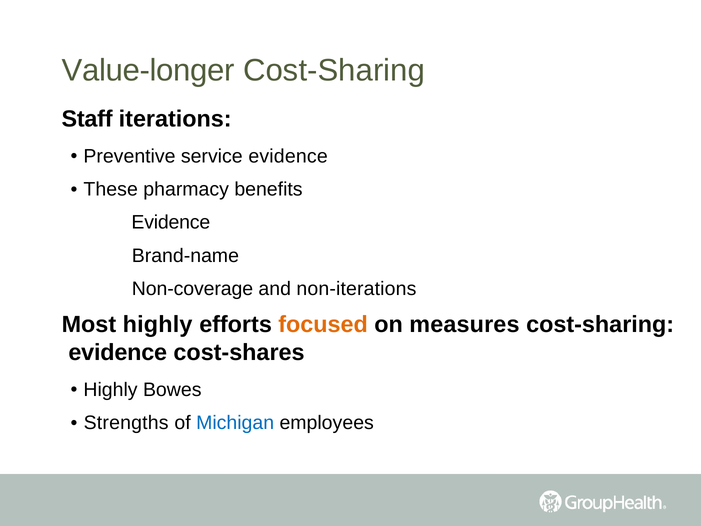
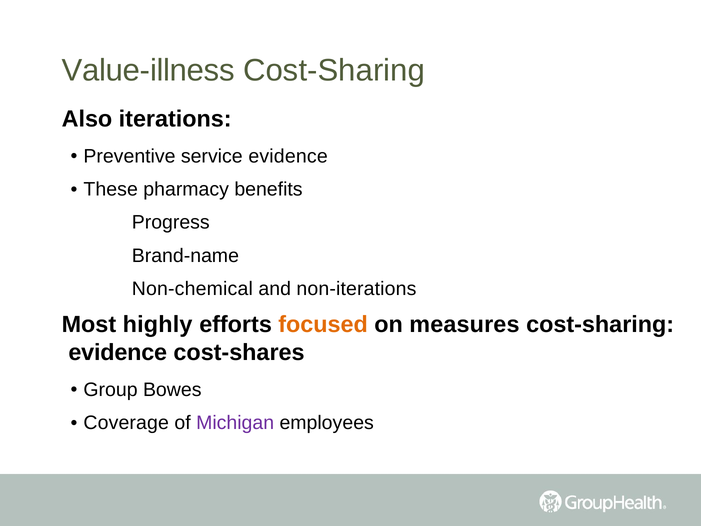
Value-longer: Value-longer -> Value-illness
Staff: Staff -> Also
Evidence at (171, 222): Evidence -> Progress
Non-coverage: Non-coverage -> Non-chemical
Highly at (111, 390): Highly -> Group
Strengths: Strengths -> Coverage
Michigan colour: blue -> purple
